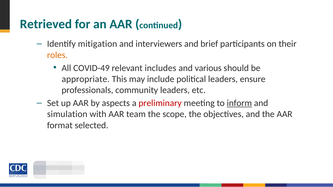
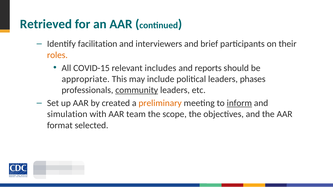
mitigation: mitigation -> facilitation
COVID-49: COVID-49 -> COVID-15
various: various -> reports
ensure: ensure -> phases
community underline: none -> present
aspects: aspects -> created
preliminary colour: red -> orange
